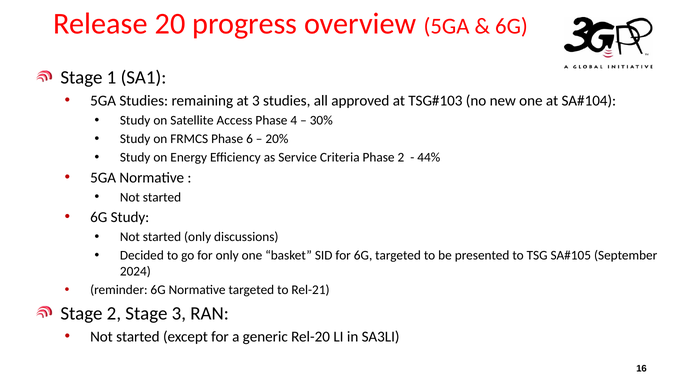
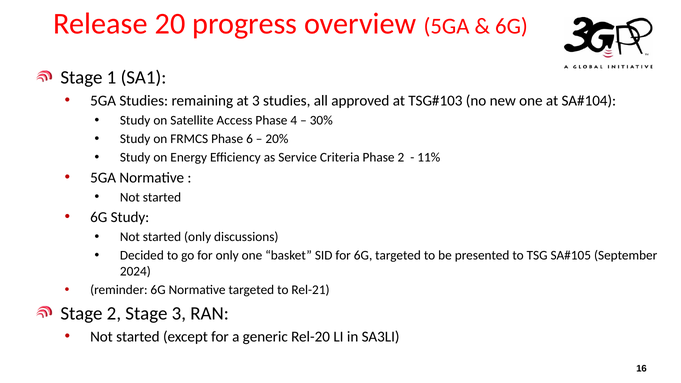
44%: 44% -> 11%
